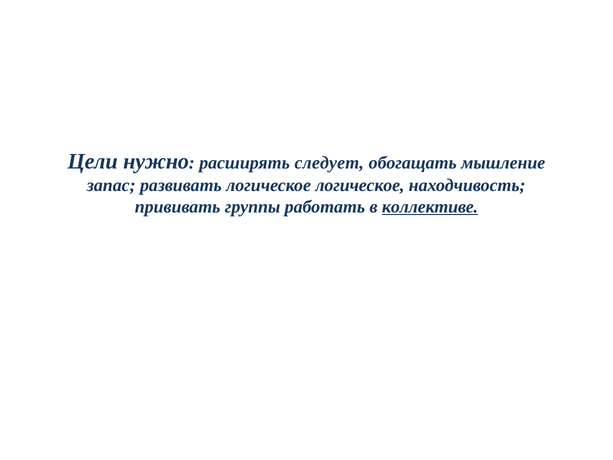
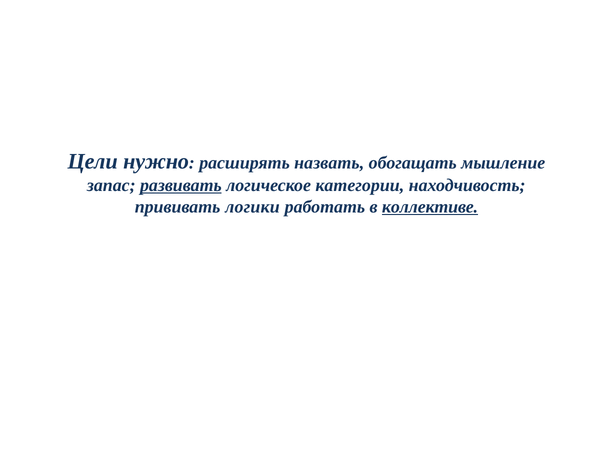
следует: следует -> назвать
развивать underline: none -> present
логическое логическое: логическое -> категории
группы: группы -> логики
